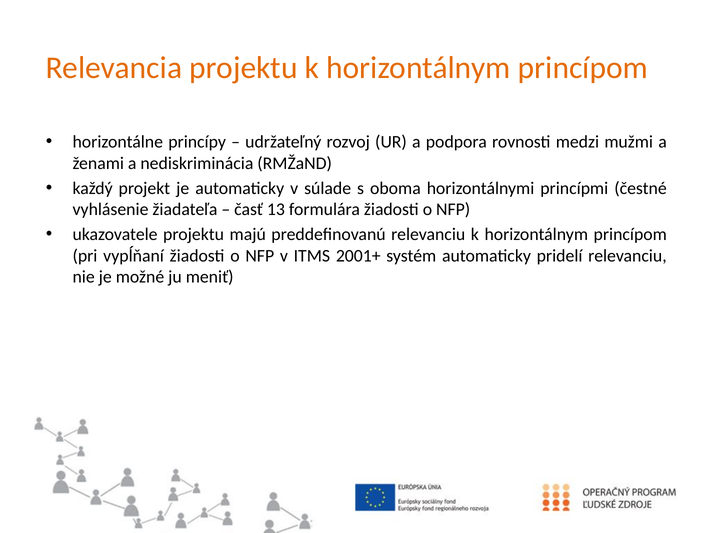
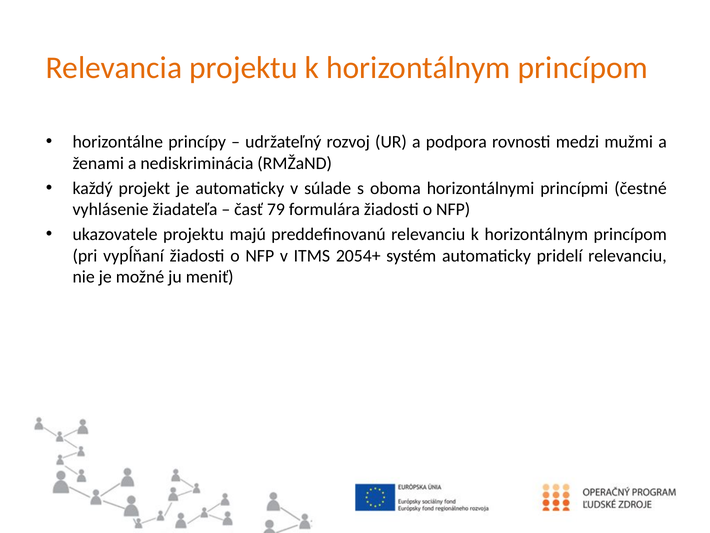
13: 13 -> 79
2001+: 2001+ -> 2054+
